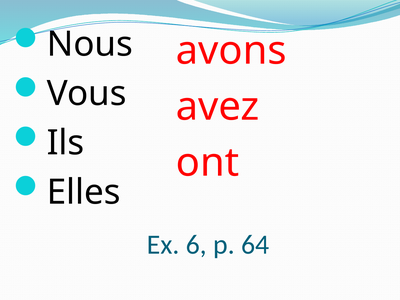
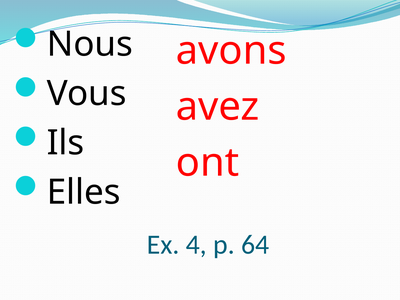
6: 6 -> 4
